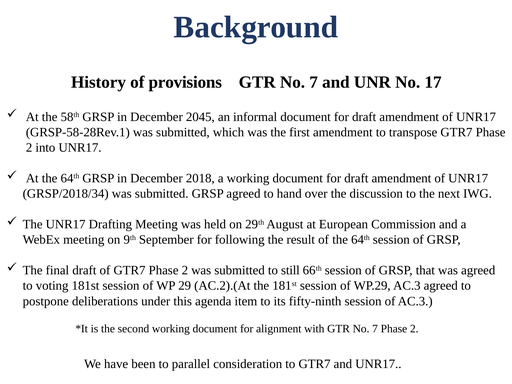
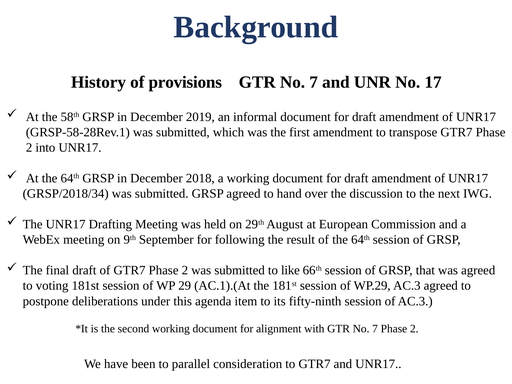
2045: 2045 -> 2019
still: still -> like
AC.2).(At: AC.2).(At -> AC.1).(At
